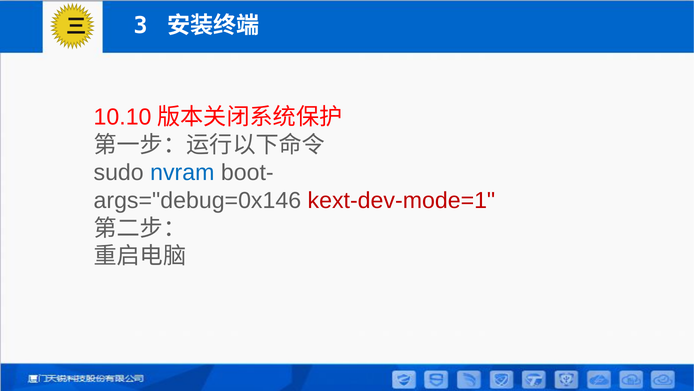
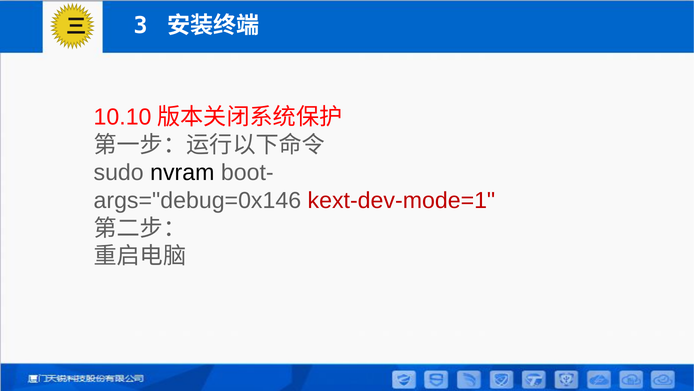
nvram colour: blue -> black
